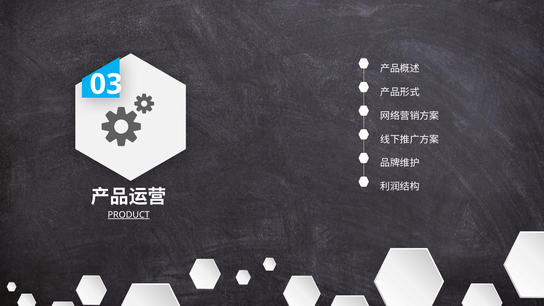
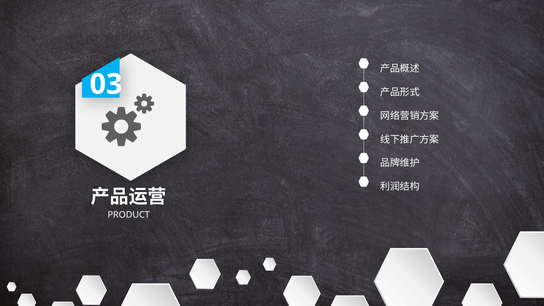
PRODUCT underline: present -> none
